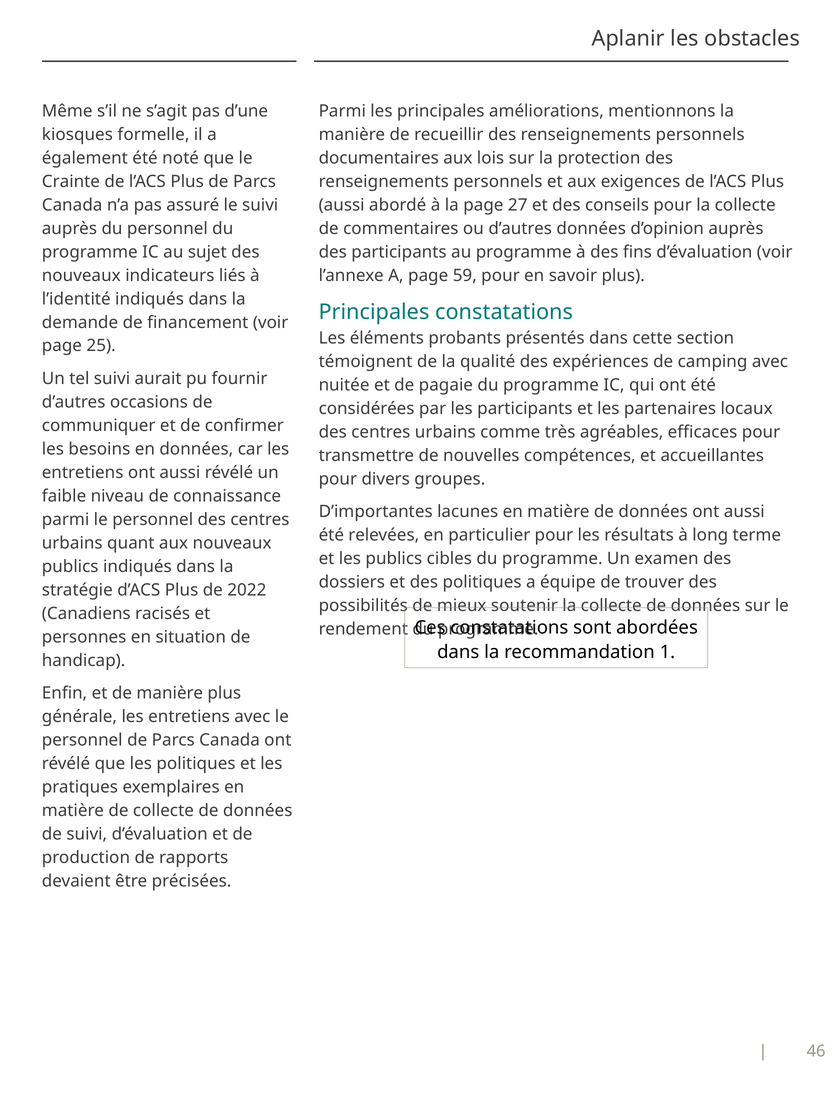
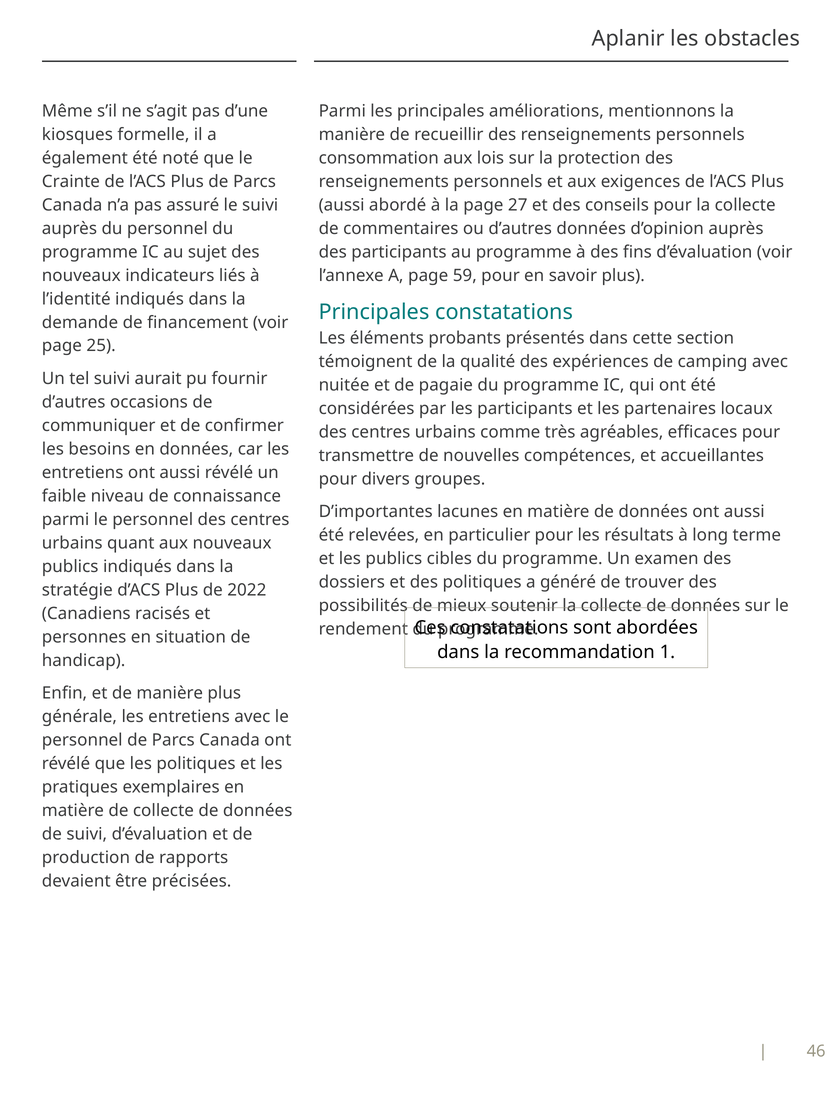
documentaires: documentaires -> consommation
équipe: équipe -> généré
